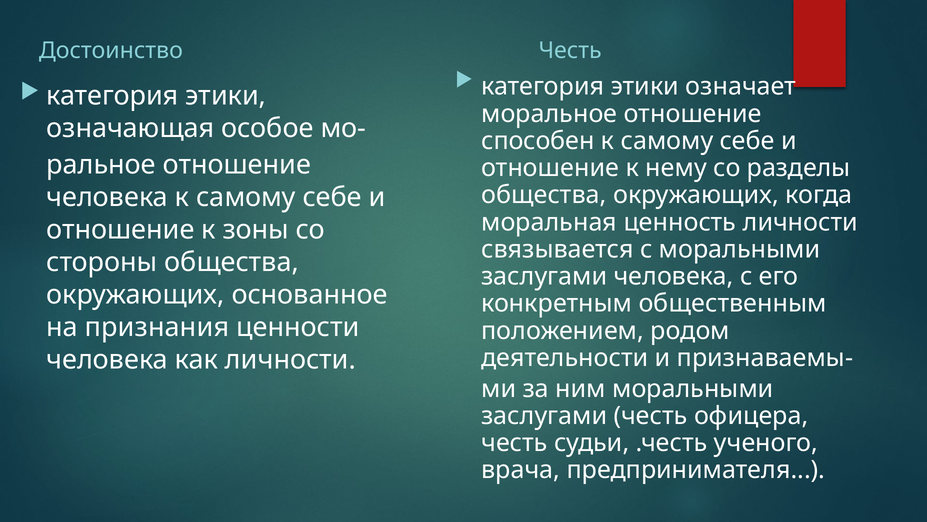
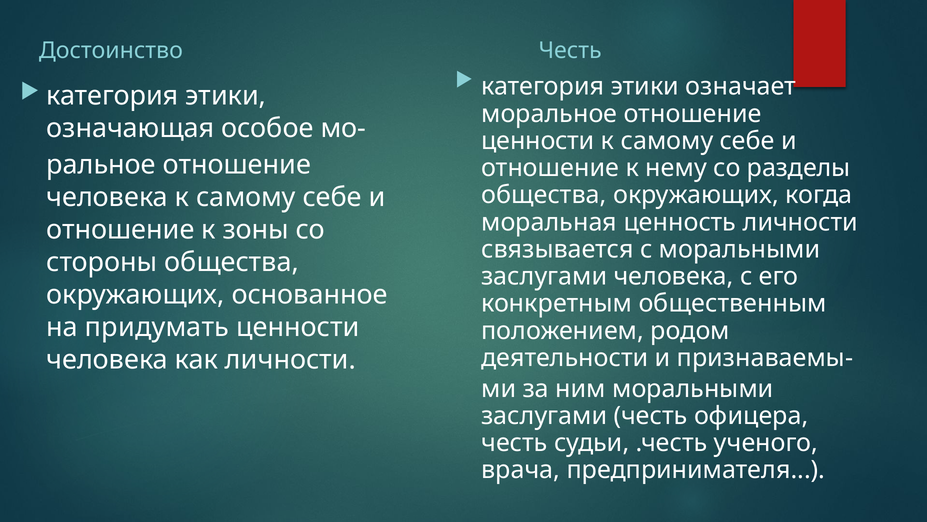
способен at (538, 141): способен -> ценности
признания: признания -> придумать
